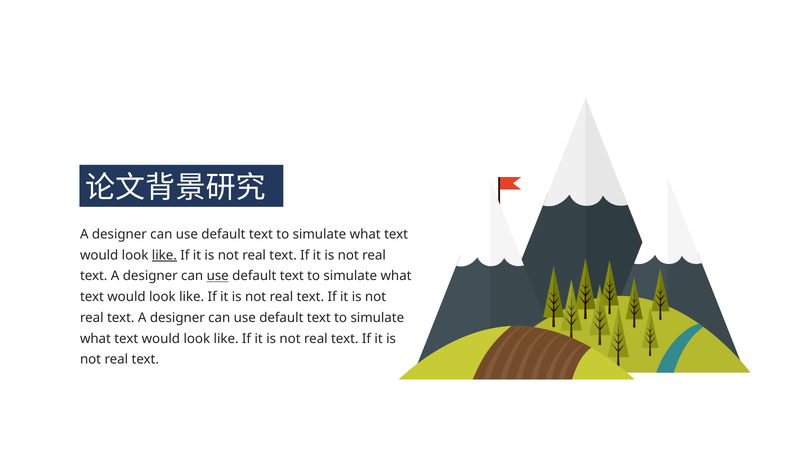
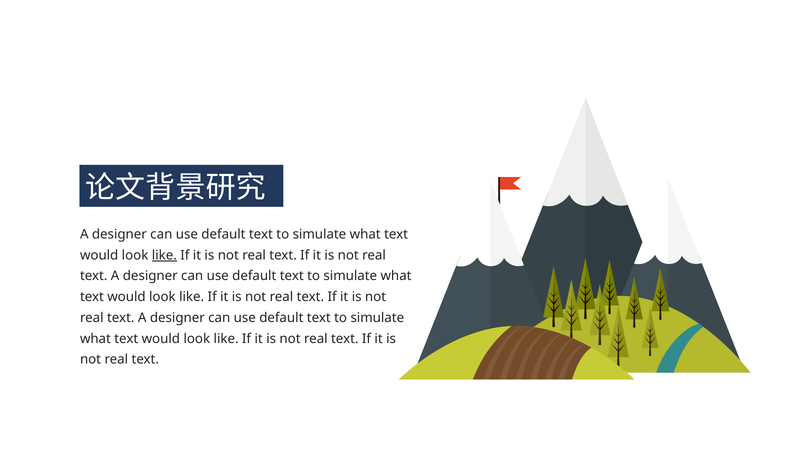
use at (218, 276) underline: present -> none
